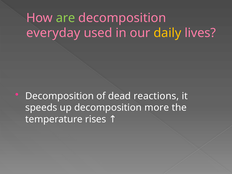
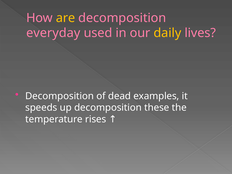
are colour: light green -> yellow
reactions: reactions -> examples
more: more -> these
